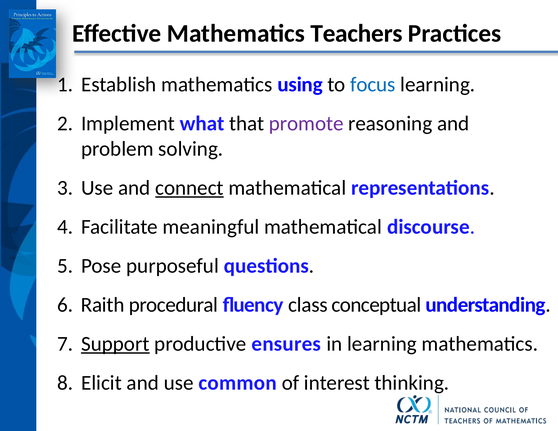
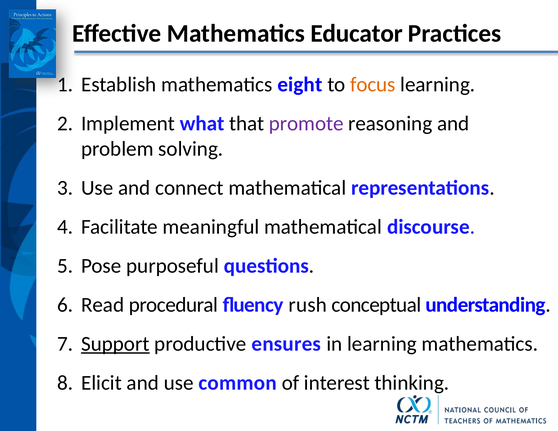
Teachers: Teachers -> Educator
using: using -> eight
focus colour: blue -> orange
connect underline: present -> none
Raith: Raith -> Read
class: class -> rush
